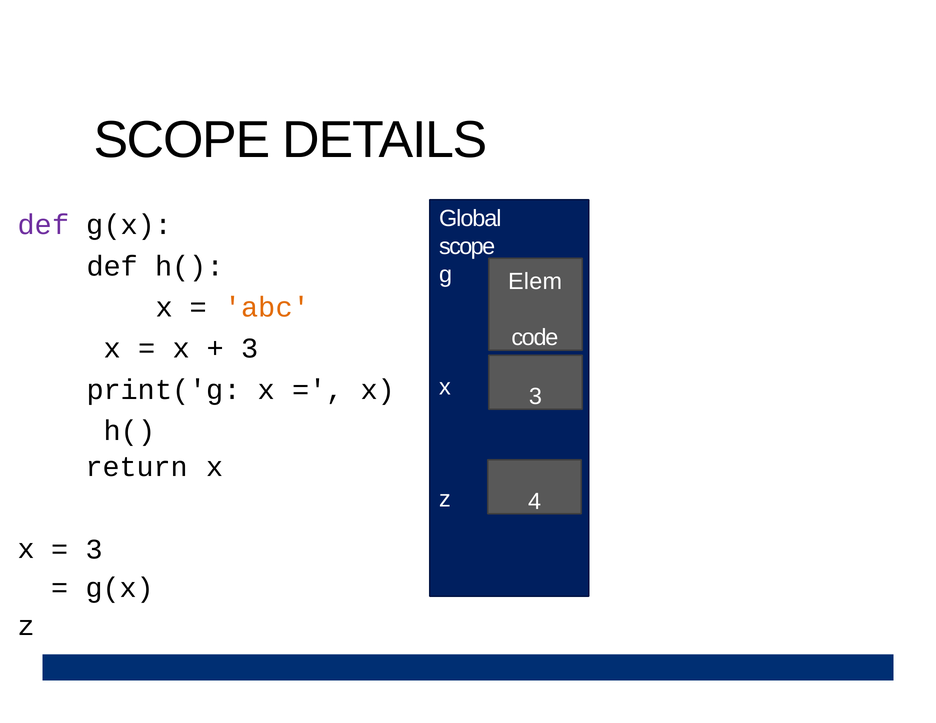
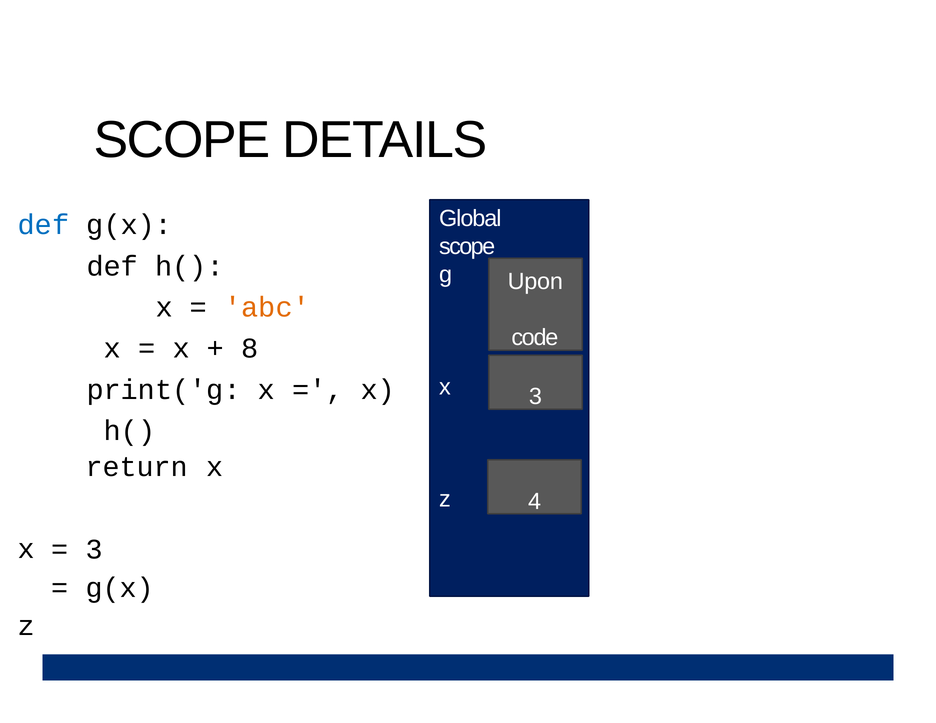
def at (44, 225) colour: purple -> blue
Elem: Elem -> Upon
3 at (250, 349): 3 -> 8
